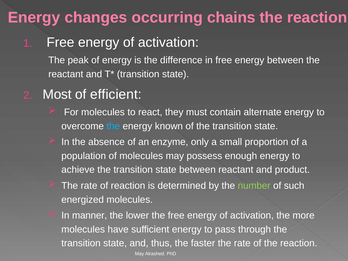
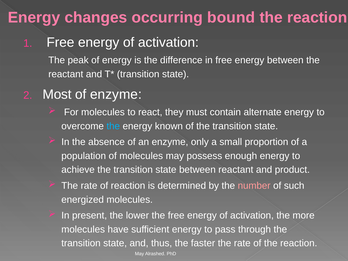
chains: chains -> bound
of efficient: efficient -> enzyme
number colour: light green -> pink
manner: manner -> present
